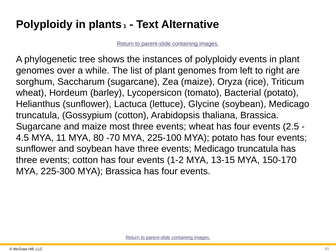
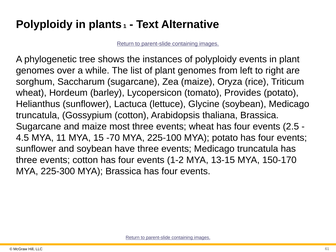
Bacterial: Bacterial -> Provides
80: 80 -> 15
